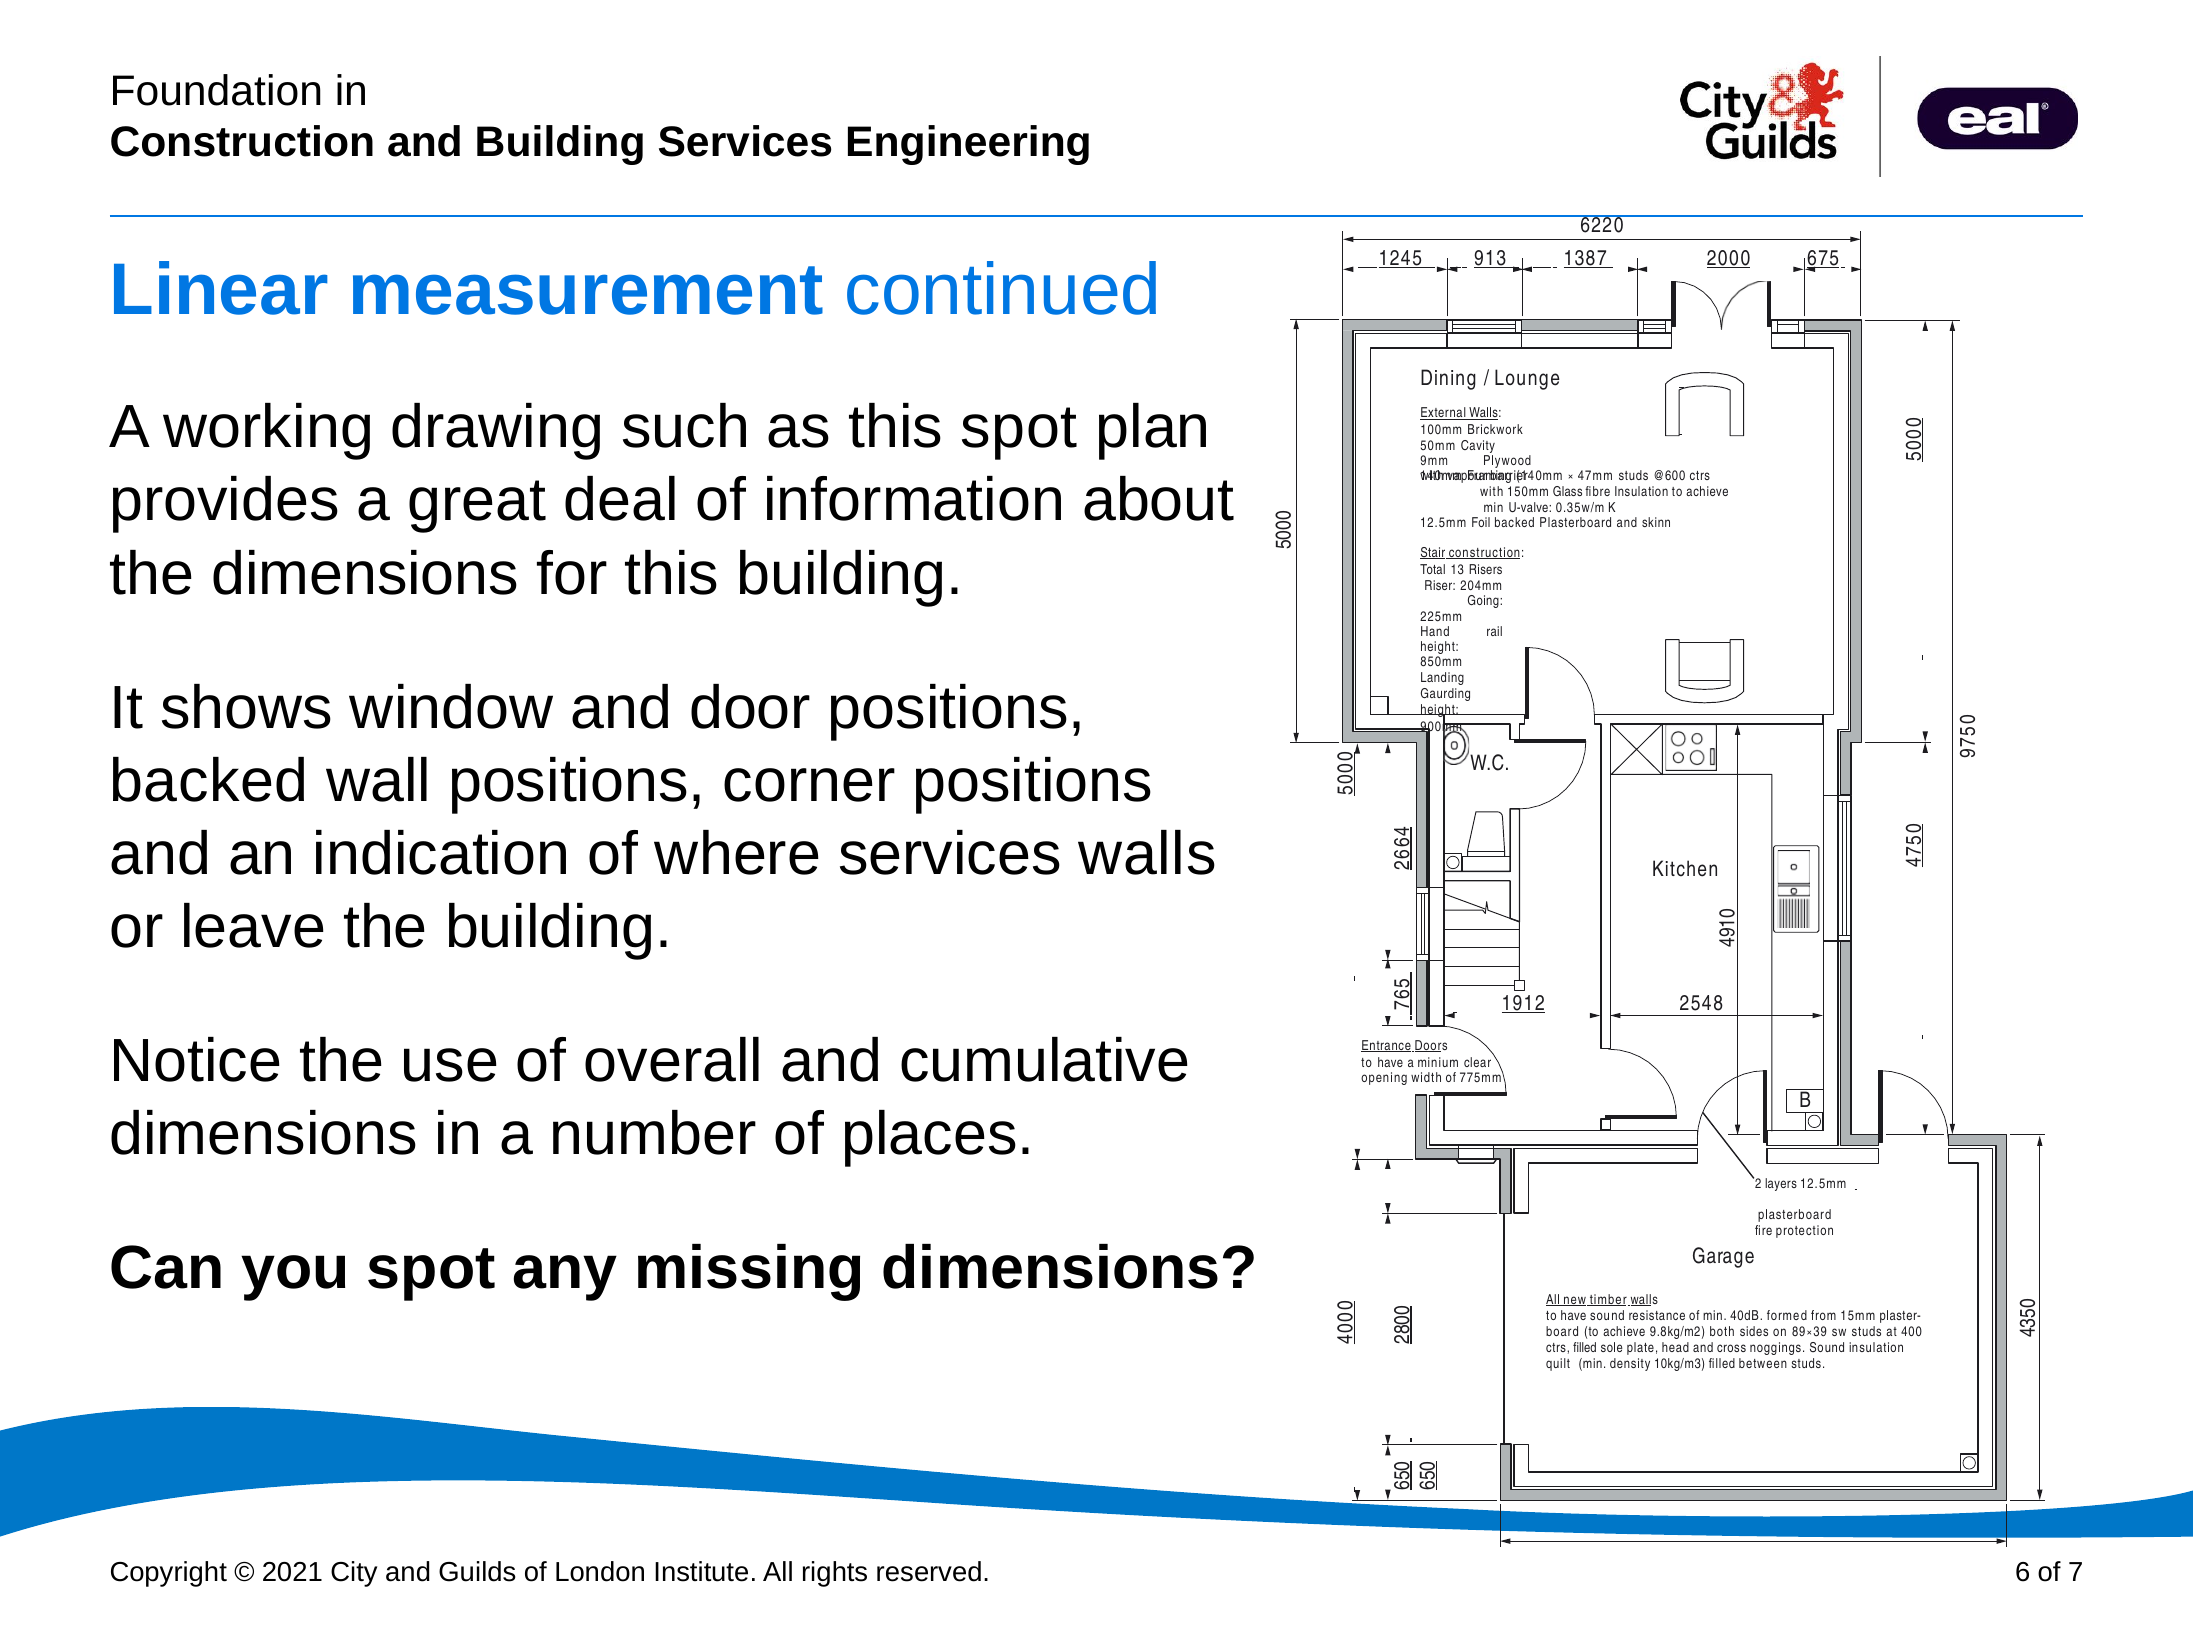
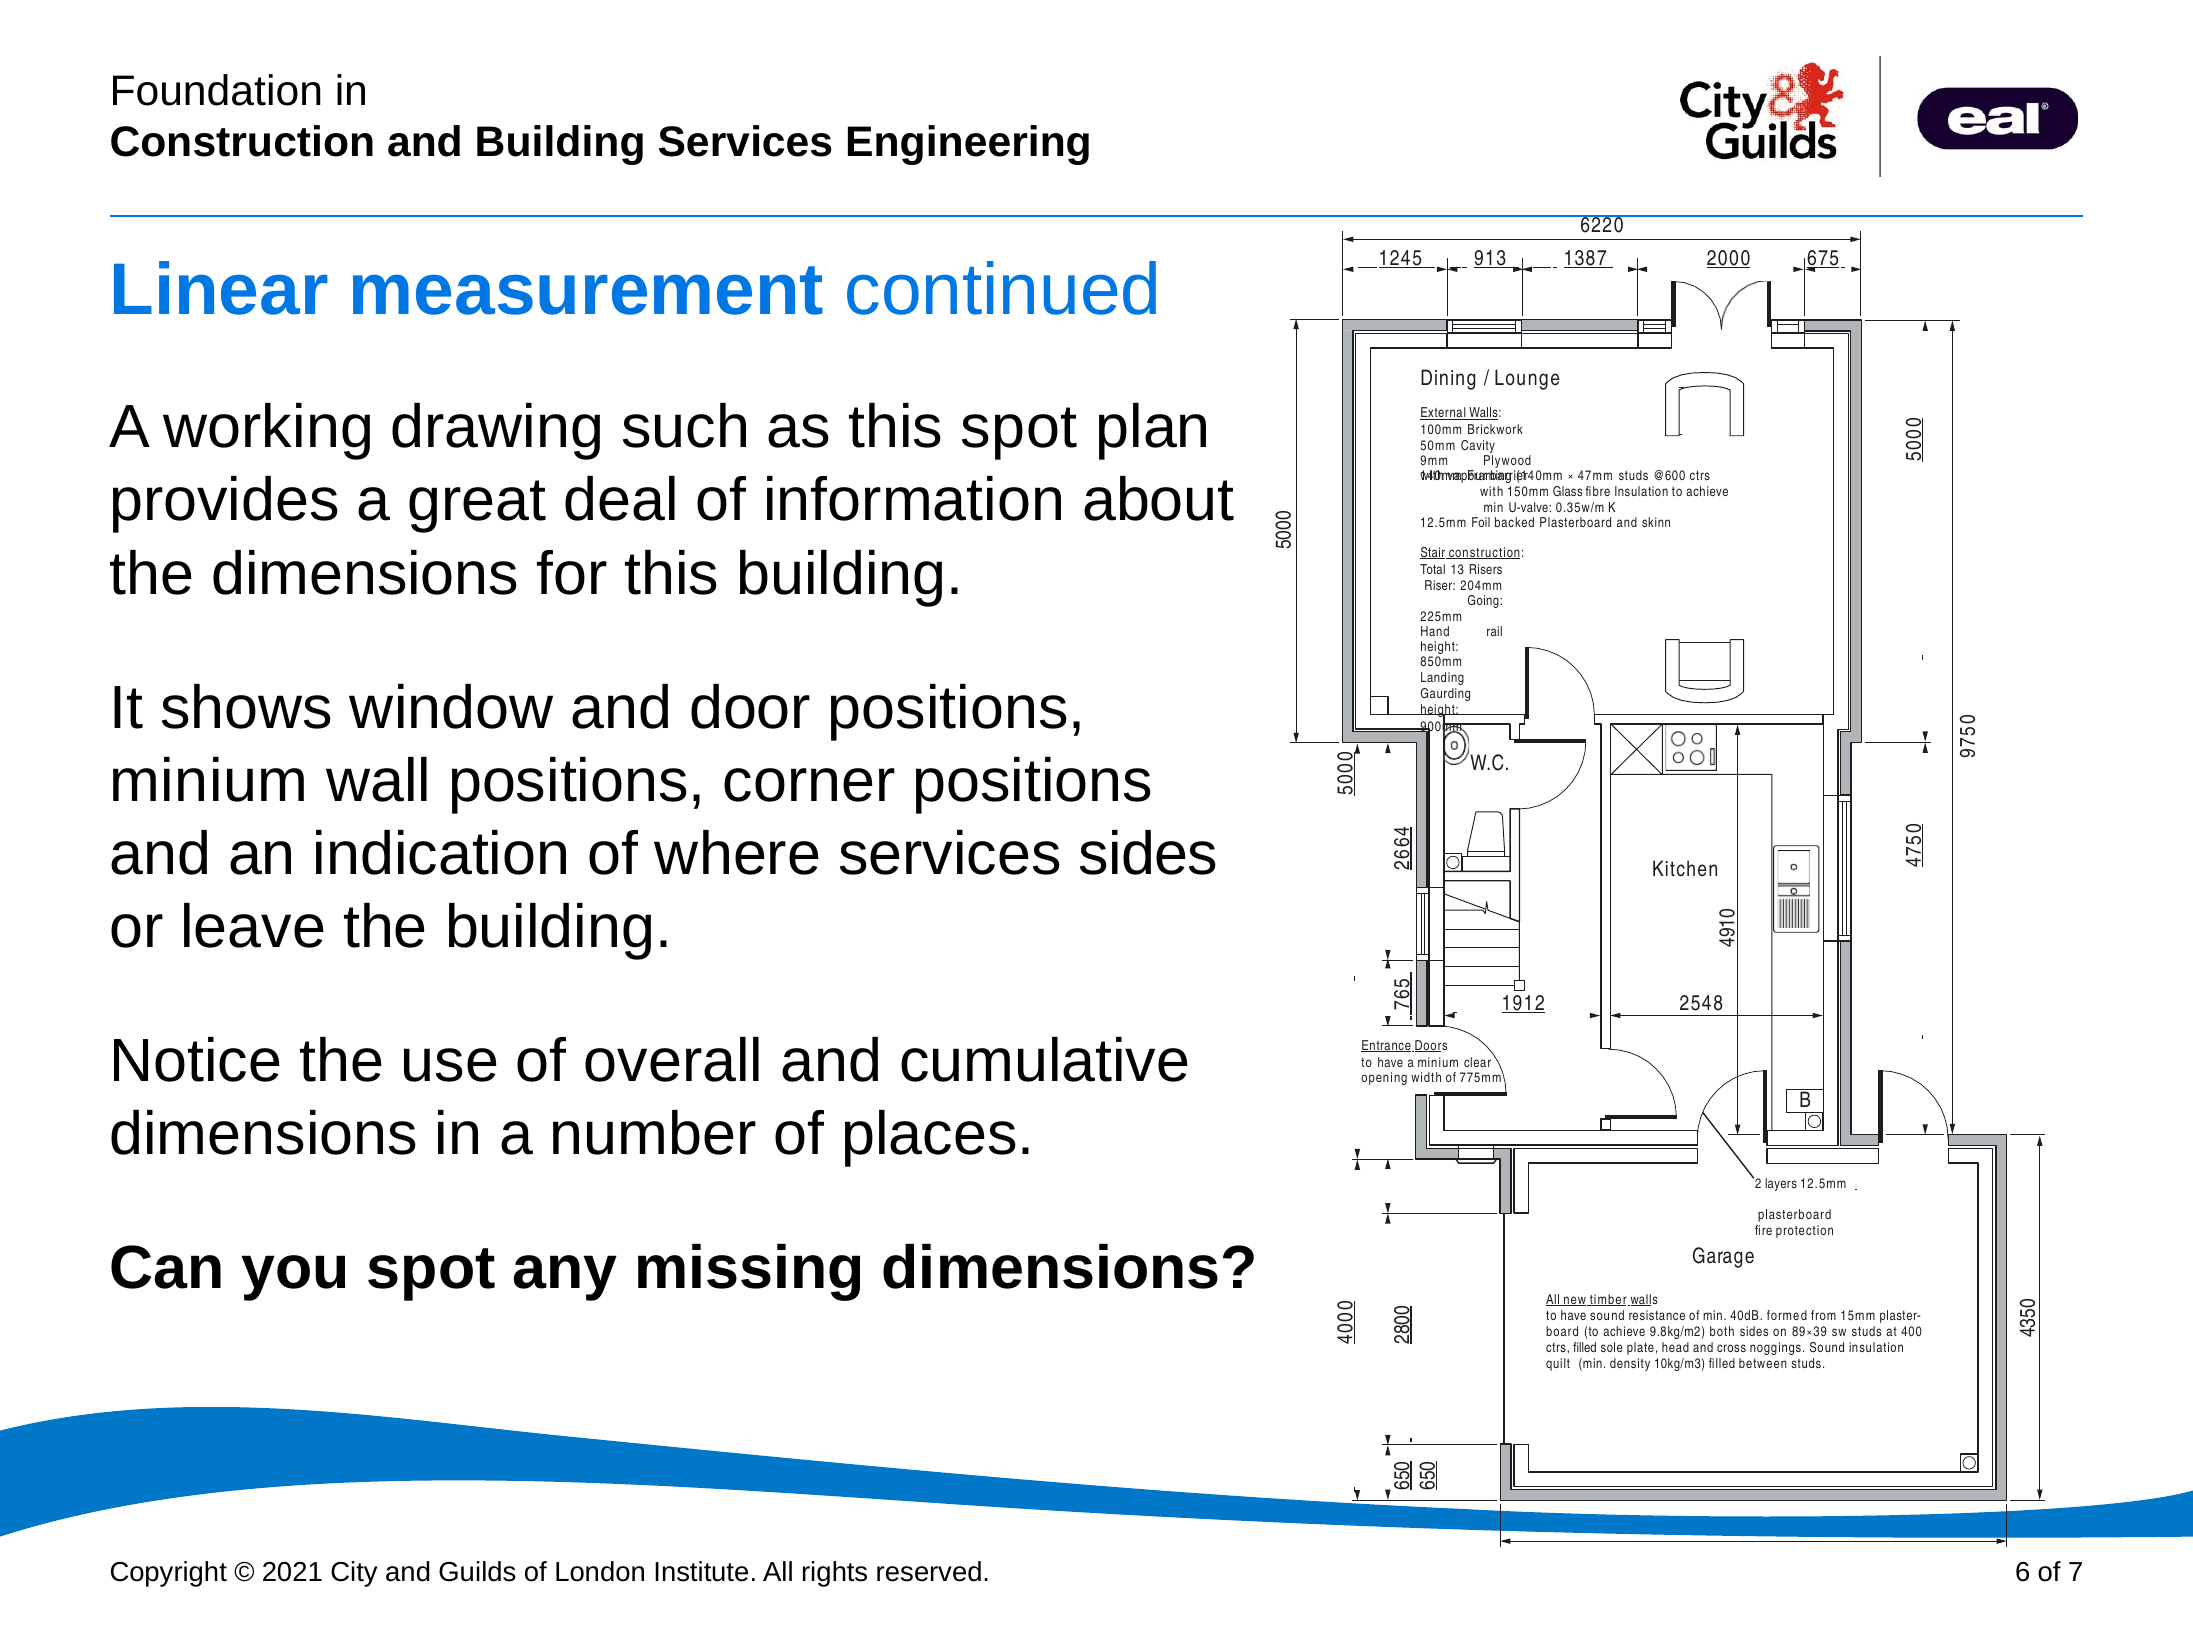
backed at (209, 781): backed -> minium
services walls: walls -> sides
